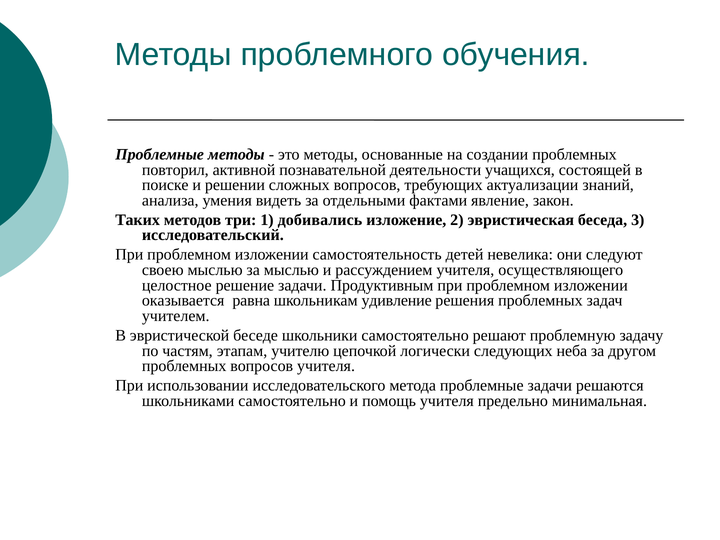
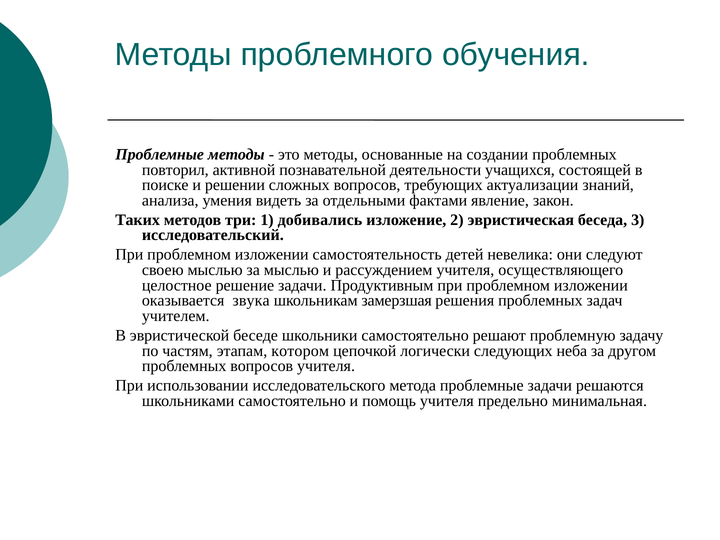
равна: равна -> звука
удивление: удивление -> замерзшая
учителю: учителю -> котором
